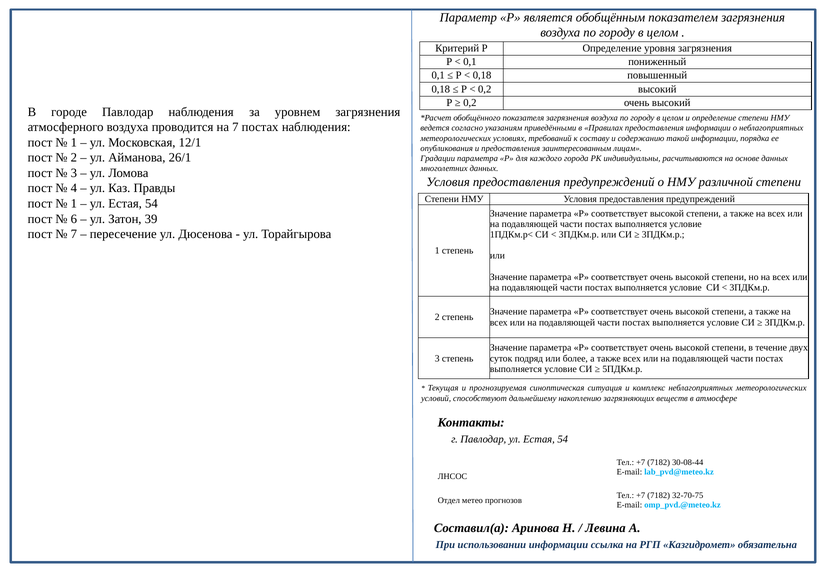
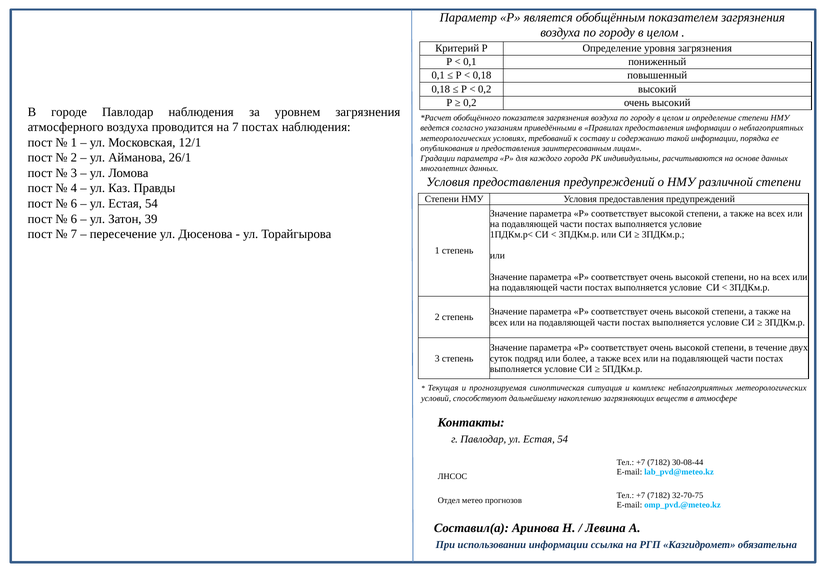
1 at (74, 204): 1 -> 6
